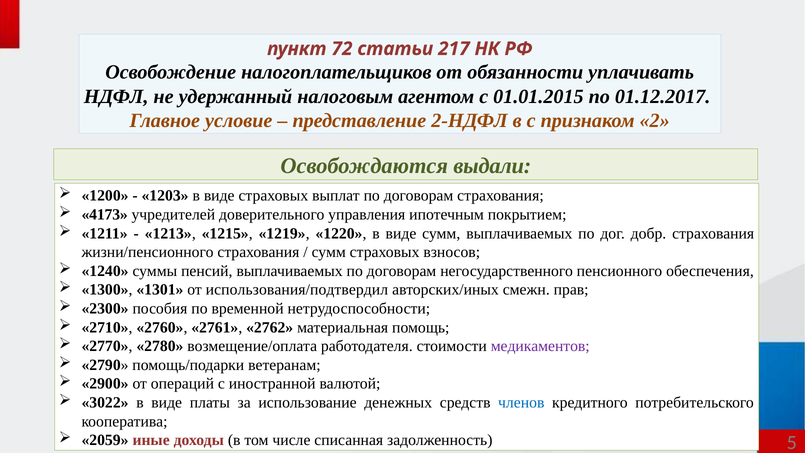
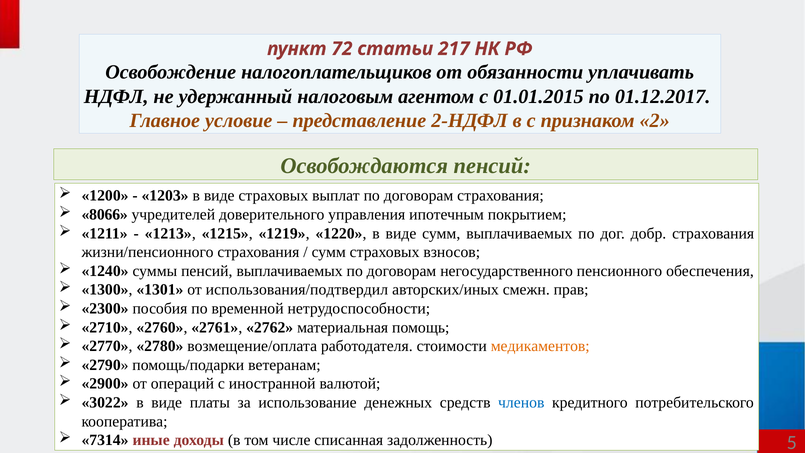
Освобождаются выдали: выдали -> пенсий
4173: 4173 -> 8066
медикаментов colour: purple -> orange
2059: 2059 -> 7314
